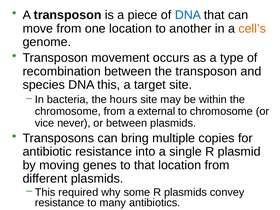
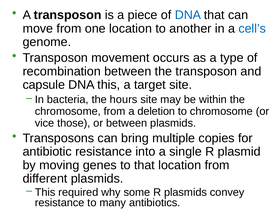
cell’s colour: orange -> blue
species: species -> capsule
external: external -> deletion
never: never -> those
